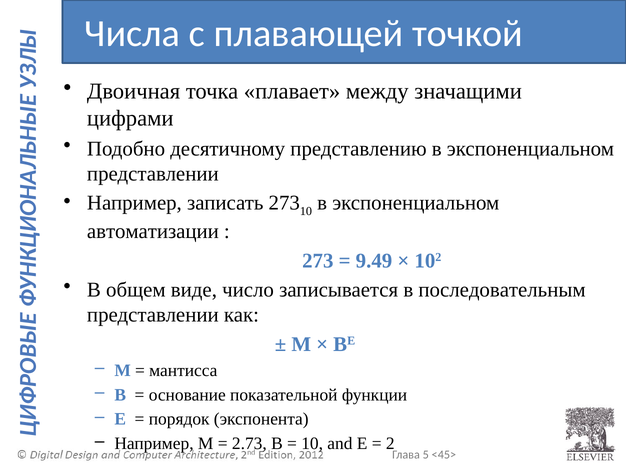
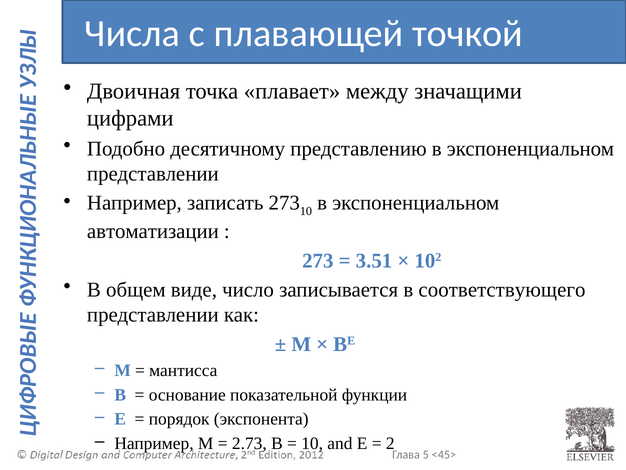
9.49: 9.49 -> 3.51
последовательным: последовательным -> соответствующего
